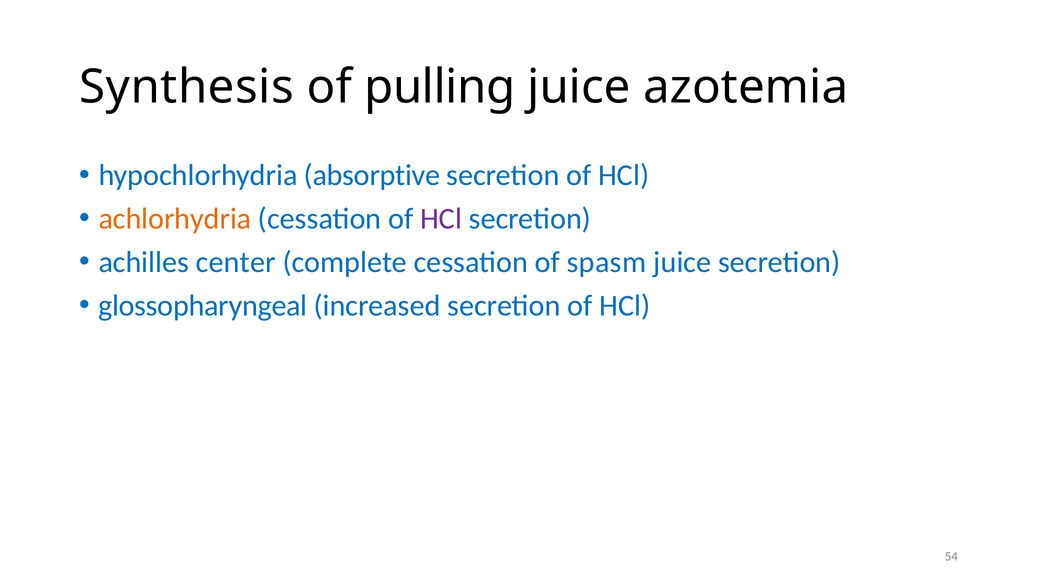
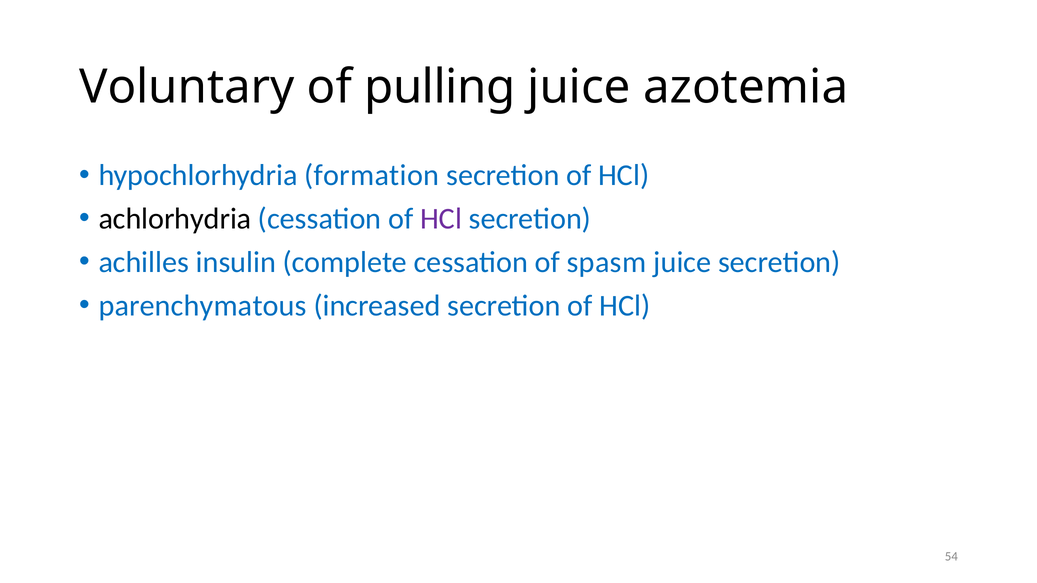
Synthesis: Synthesis -> Voluntary
absorptive: absorptive -> formation
achlorhydria colour: orange -> black
center: center -> insulin
glossopharyngeal: glossopharyngeal -> parenchymatous
